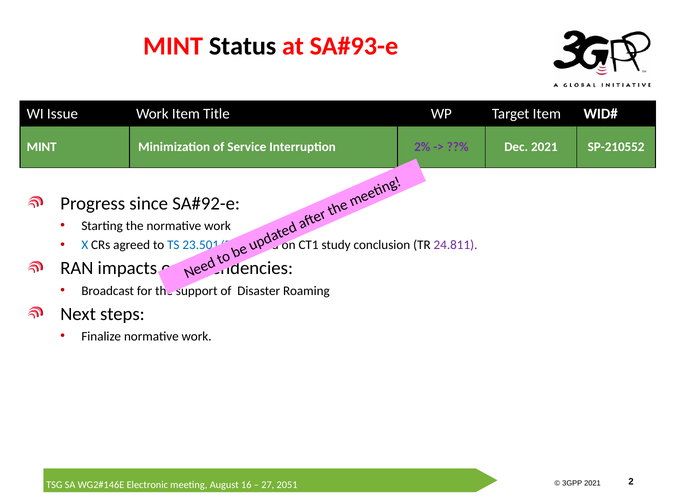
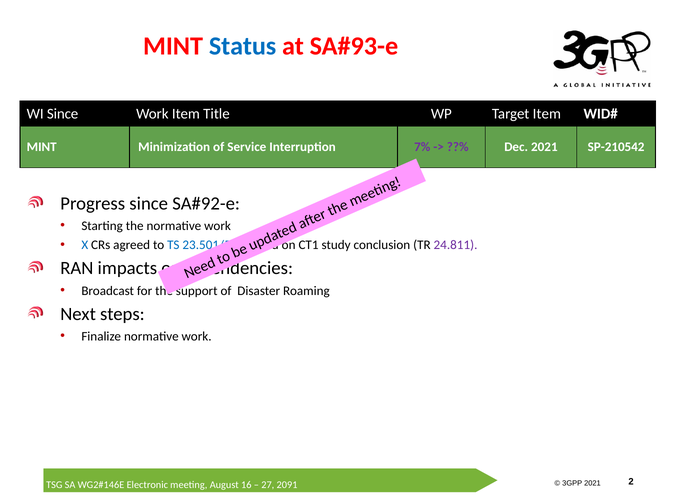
Status colour: black -> blue
WI Issue: Issue -> Since
2%: 2% -> 7%
SP-210552: SP-210552 -> SP-210542
2051: 2051 -> 2091
